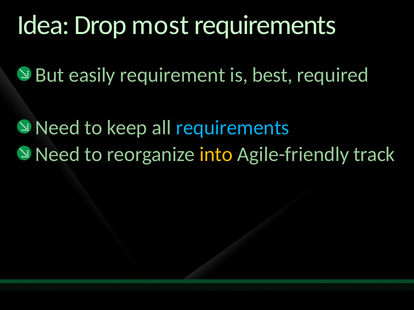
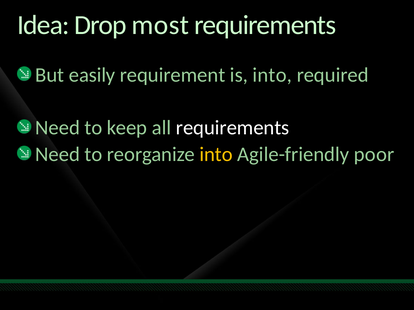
is best: best -> into
requirements at (233, 128) colour: light blue -> white
track: track -> poor
